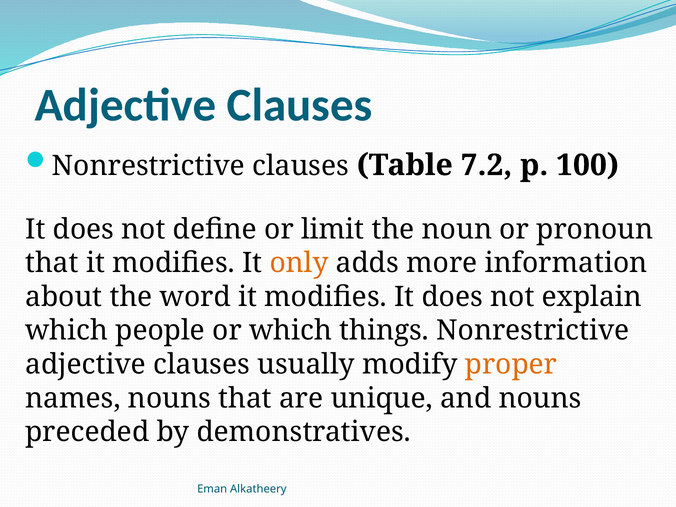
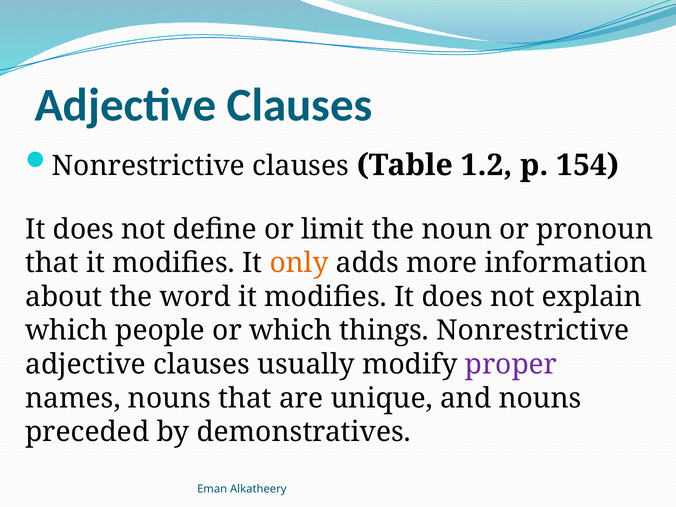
7.2: 7.2 -> 1.2
100: 100 -> 154
proper colour: orange -> purple
